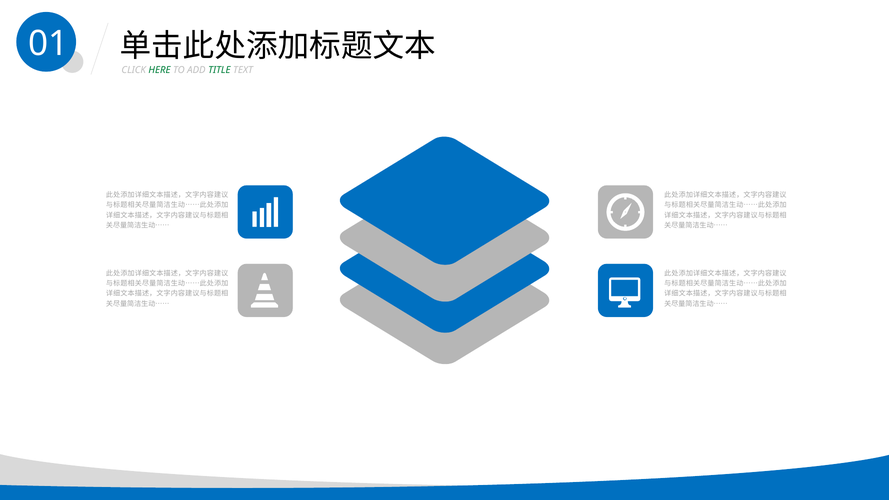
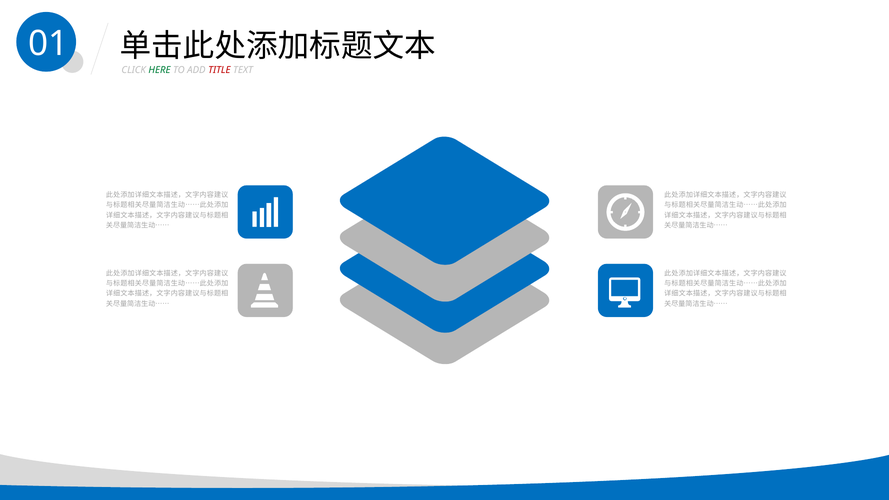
TITLE colour: green -> red
